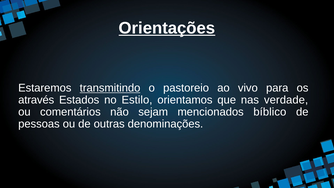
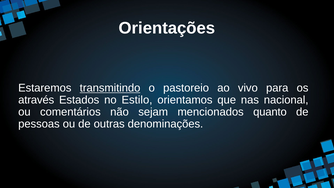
Orientações underline: present -> none
verdade: verdade -> nacional
bíblico: bíblico -> quanto
